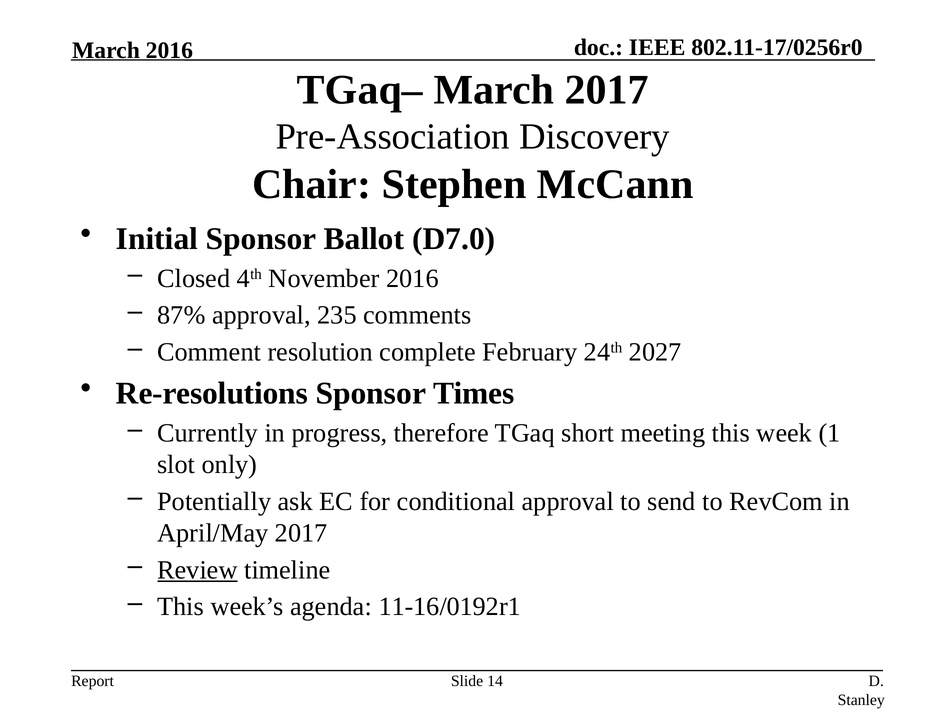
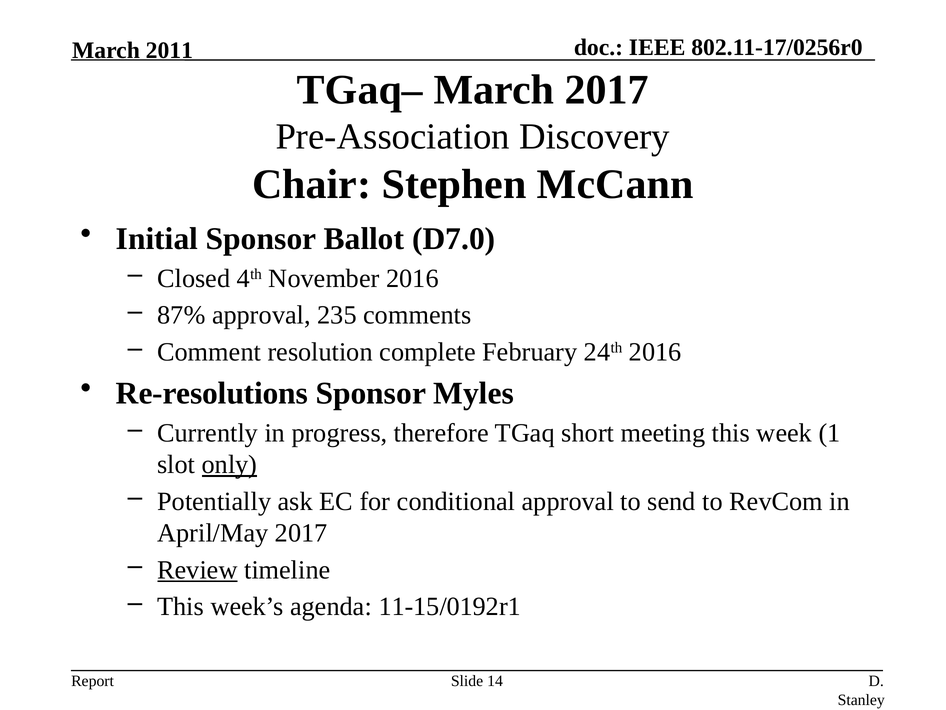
March 2016: 2016 -> 2011
24th 2027: 2027 -> 2016
Times: Times -> Myles
only underline: none -> present
11-16/0192r1: 11-16/0192r1 -> 11-15/0192r1
